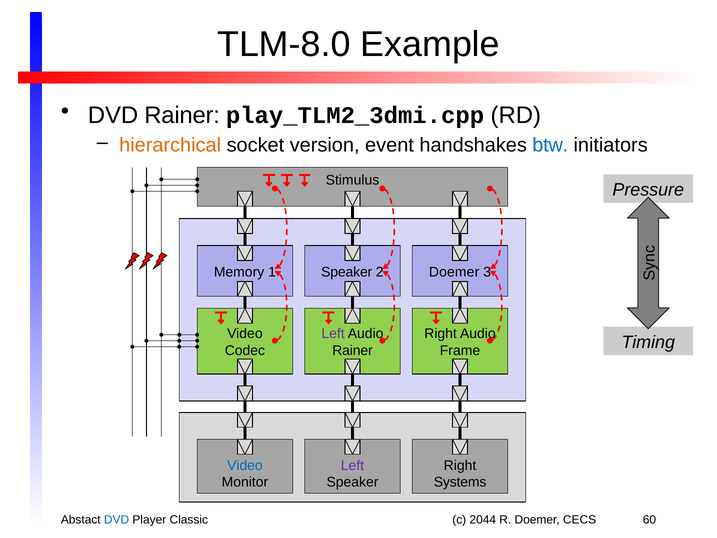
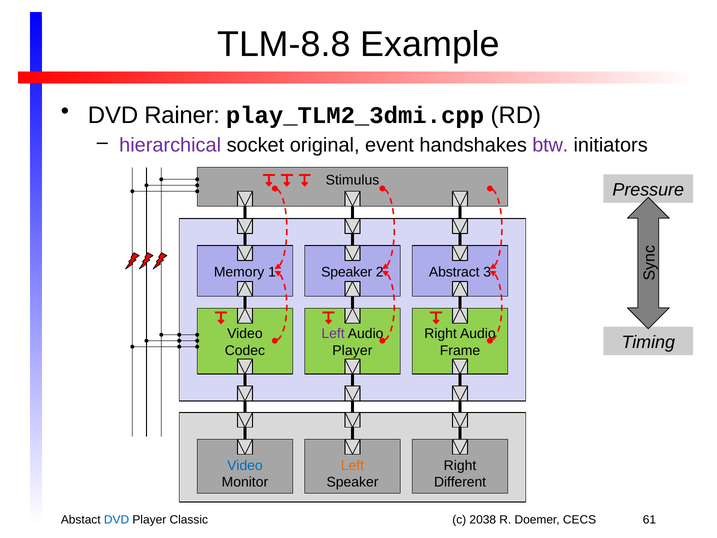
TLM-8.0: TLM-8.0 -> TLM-8.8
hierarchical colour: orange -> purple
version: version -> original
btw colour: blue -> purple
Doemer at (454, 272): Doemer -> Abstract
Rainer at (353, 350): Rainer -> Player
Left at (352, 465) colour: purple -> orange
Systems: Systems -> Different
2044: 2044 -> 2038
60: 60 -> 61
